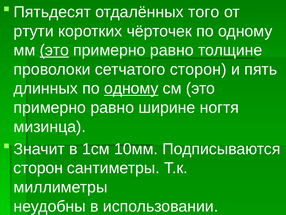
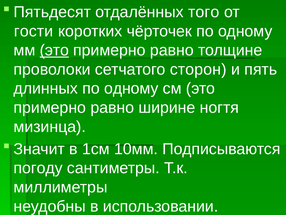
ртути: ртути -> гости
одному at (131, 88) underline: present -> none
сторон at (38, 168): сторон -> погоду
